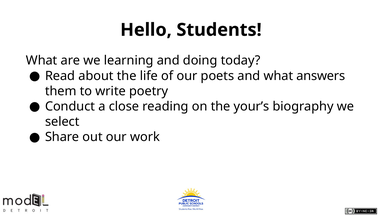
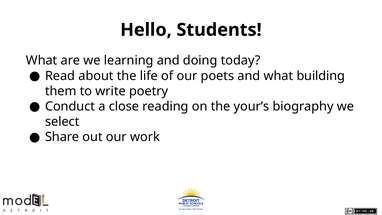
answers: answers -> building
